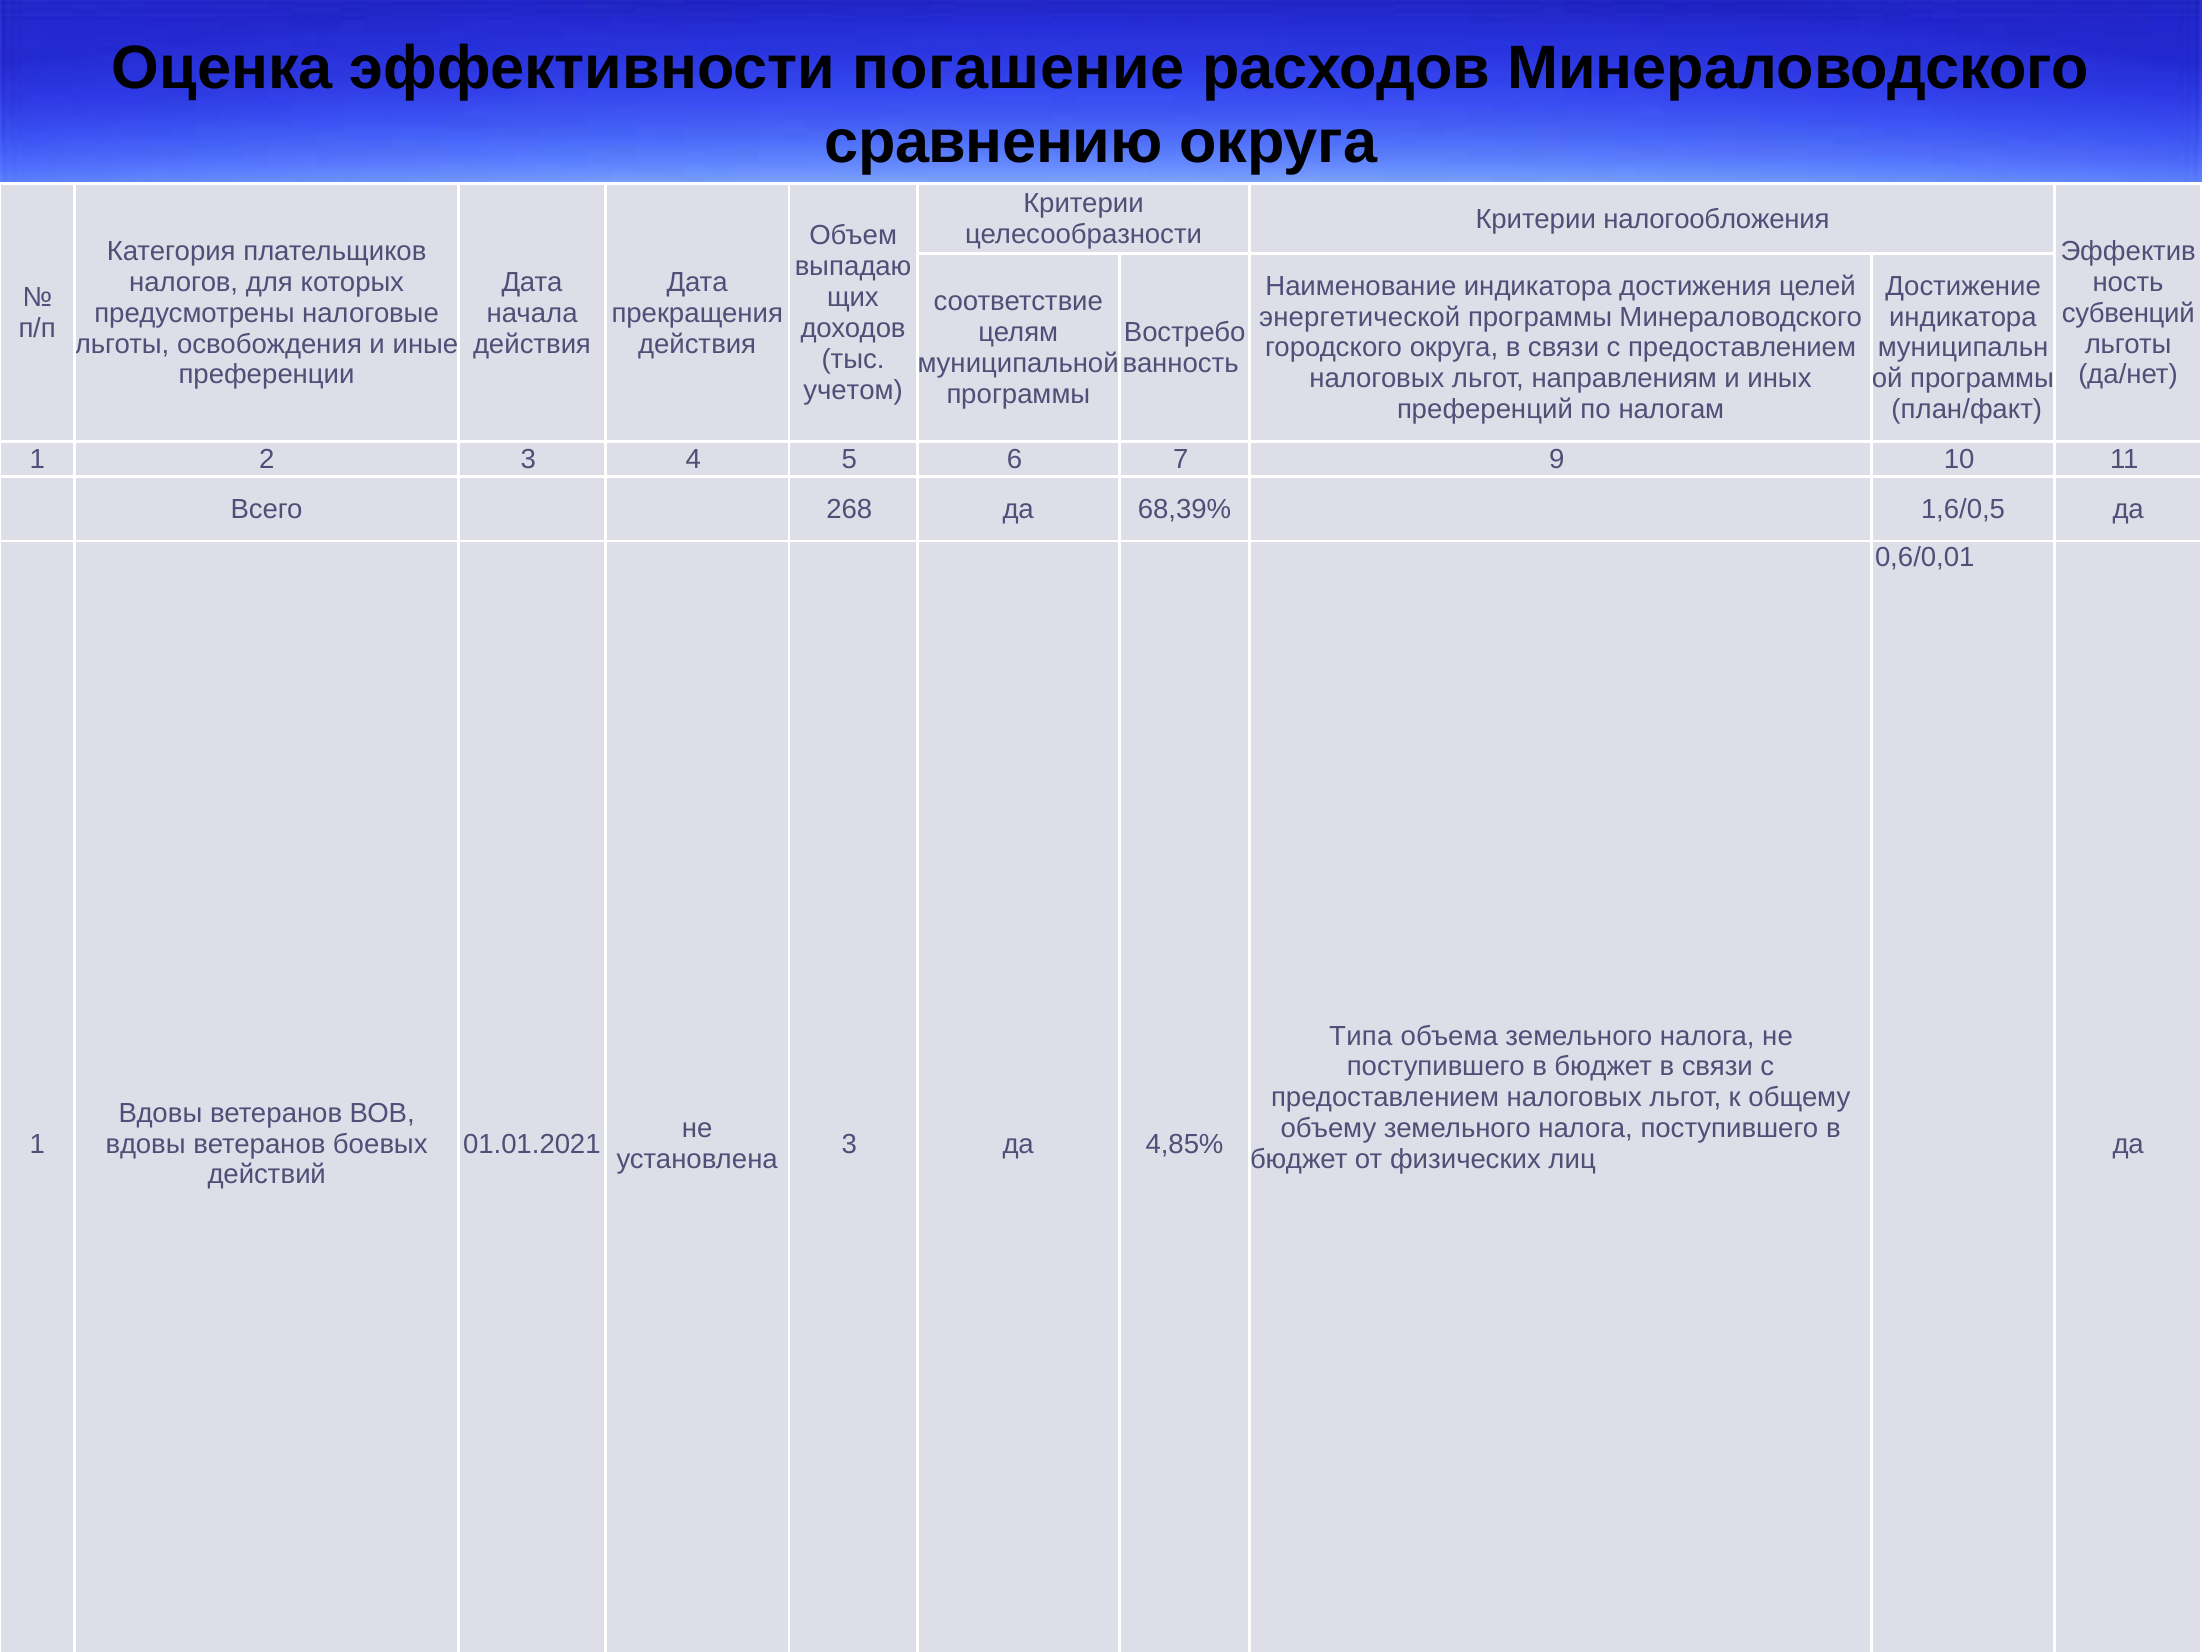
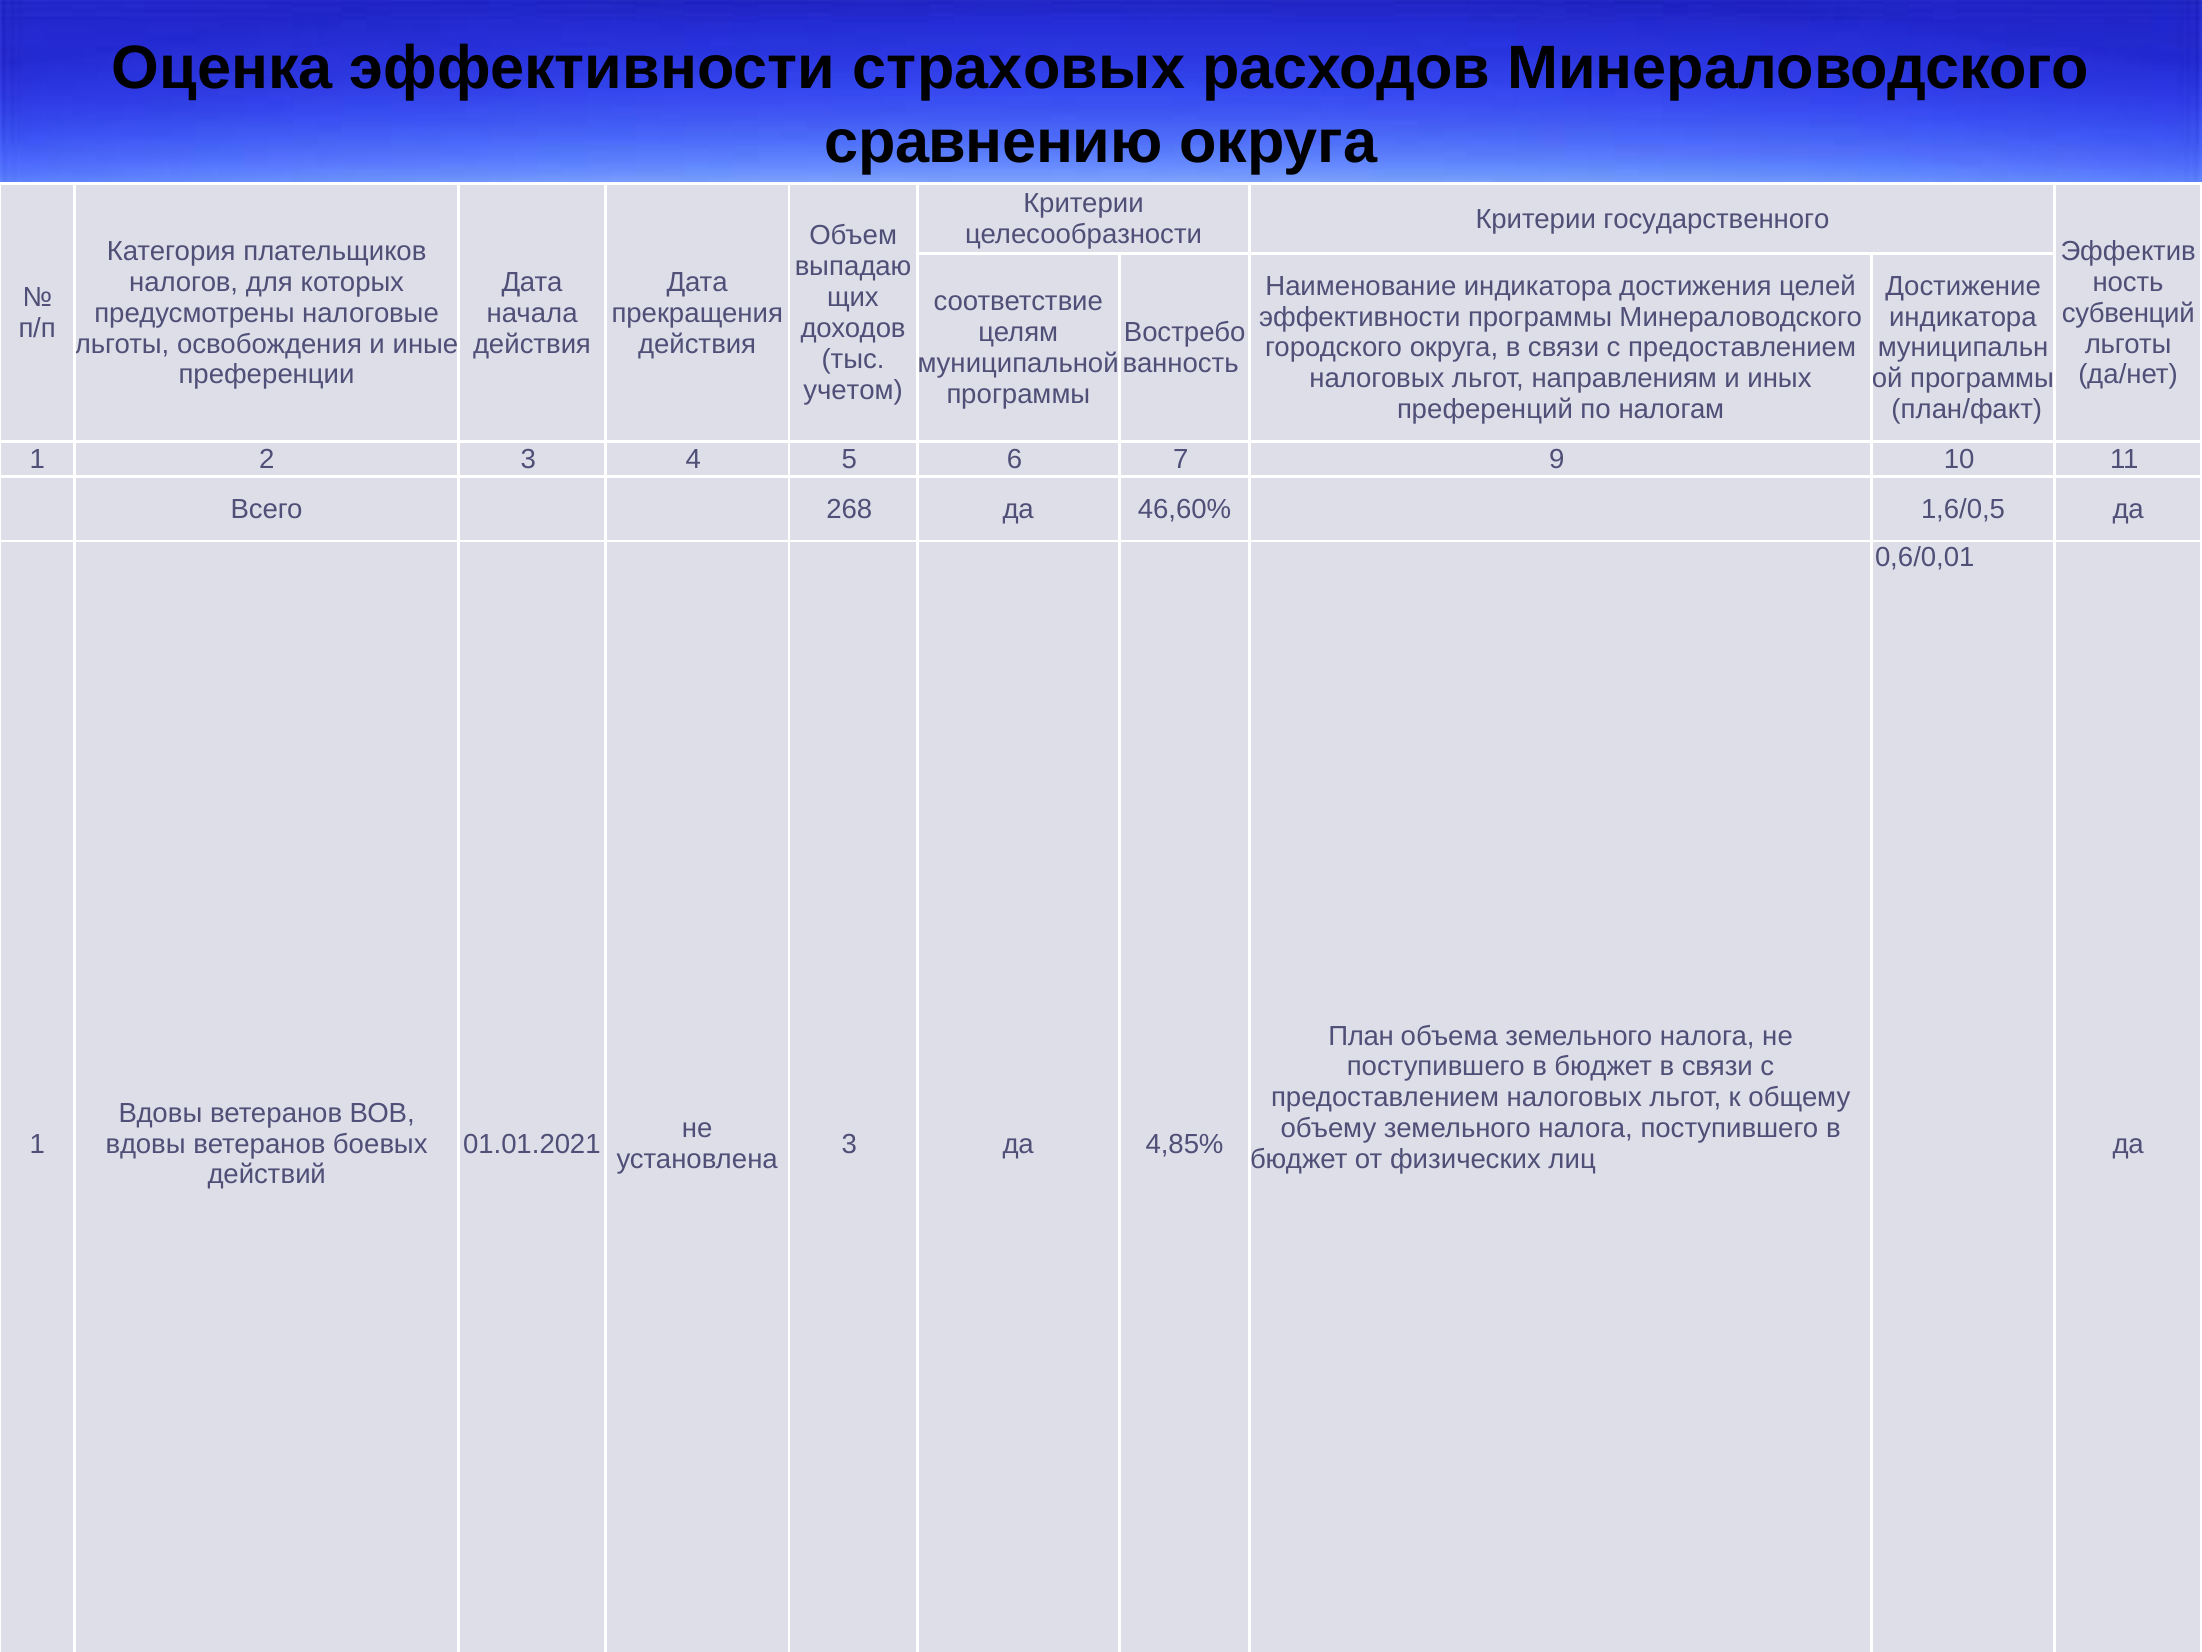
погашение: погашение -> страховых
налогообложения: налогообложения -> государственного
энергетической at (1360, 317): энергетической -> эффективности
68,39%: 68,39% -> 46,60%
Типа: Типа -> План
